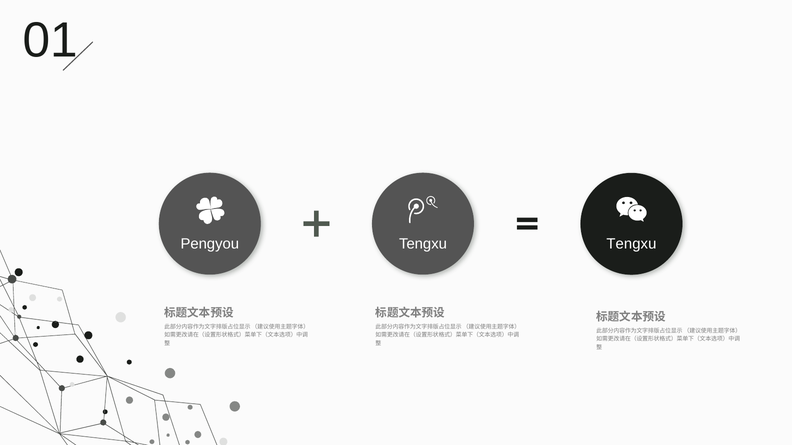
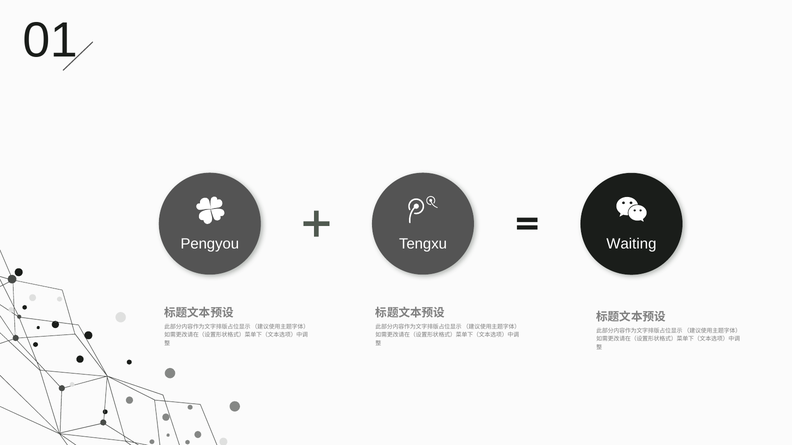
Tengxu at (631, 244): Tengxu -> Waiting
